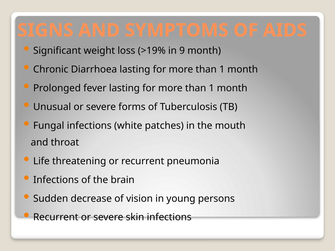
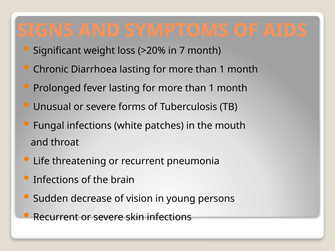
>19%: >19% -> >20%
9: 9 -> 7
